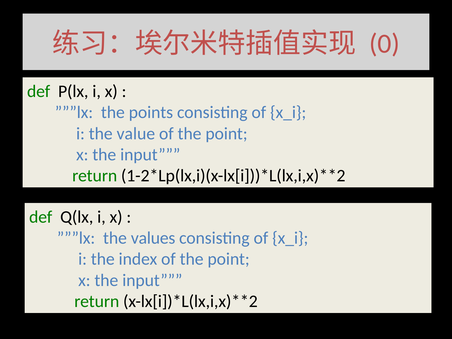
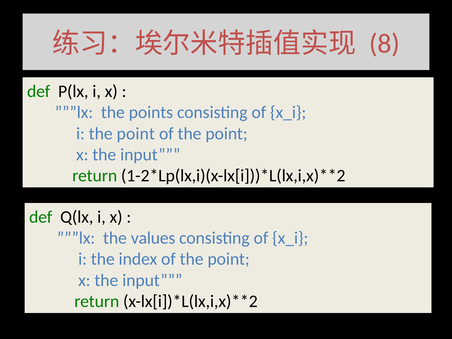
0: 0 -> 8
i the value: value -> point
